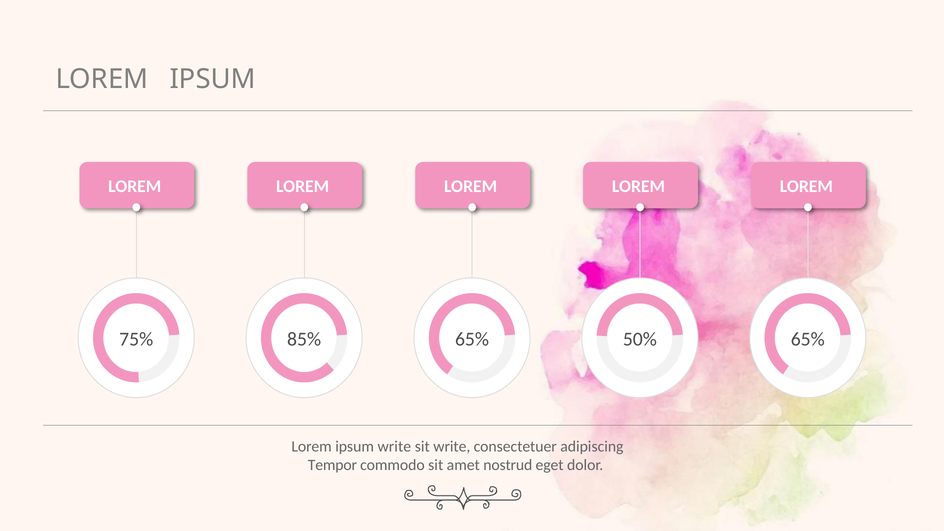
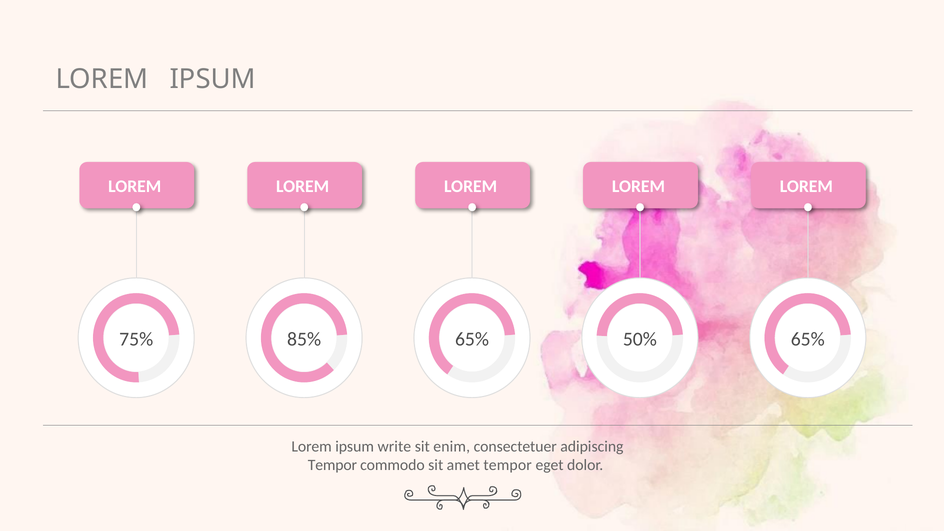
sit write: write -> enim
amet nostrud: nostrud -> tempor
